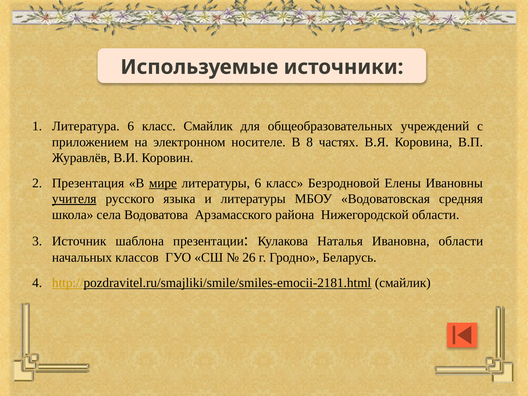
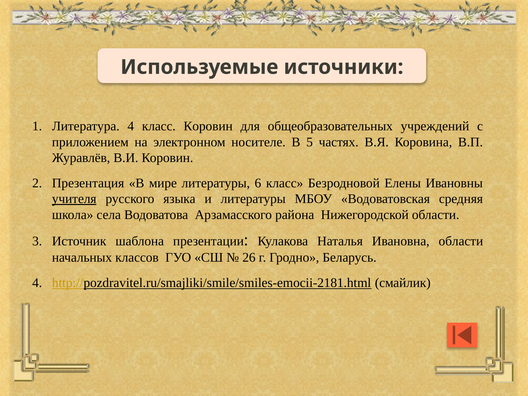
Литература 6: 6 -> 4
класс Смайлик: Смайлик -> Коровин
8: 8 -> 5
мире underline: present -> none
